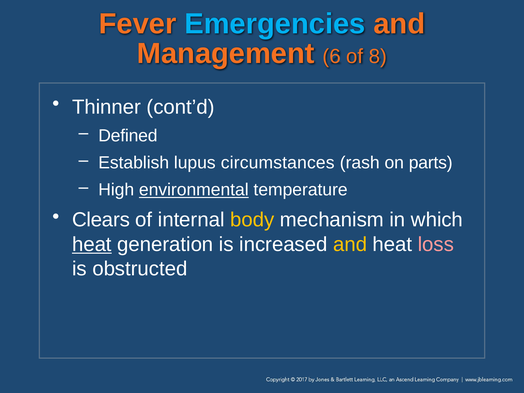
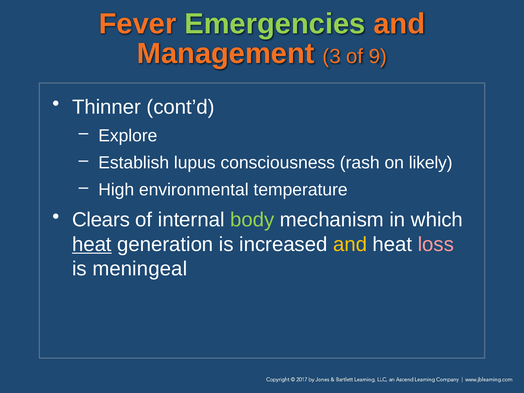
Emergencies colour: light blue -> light green
6: 6 -> 3
8: 8 -> 9
Defined: Defined -> Explore
circumstances: circumstances -> consciousness
parts: parts -> likely
environmental underline: present -> none
body colour: yellow -> light green
obstructed: obstructed -> meningeal
